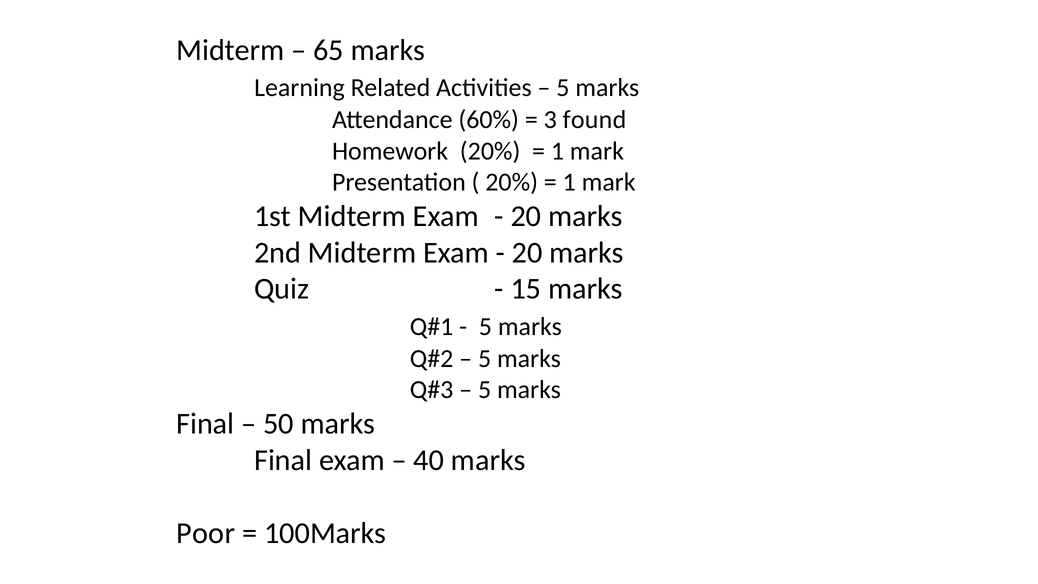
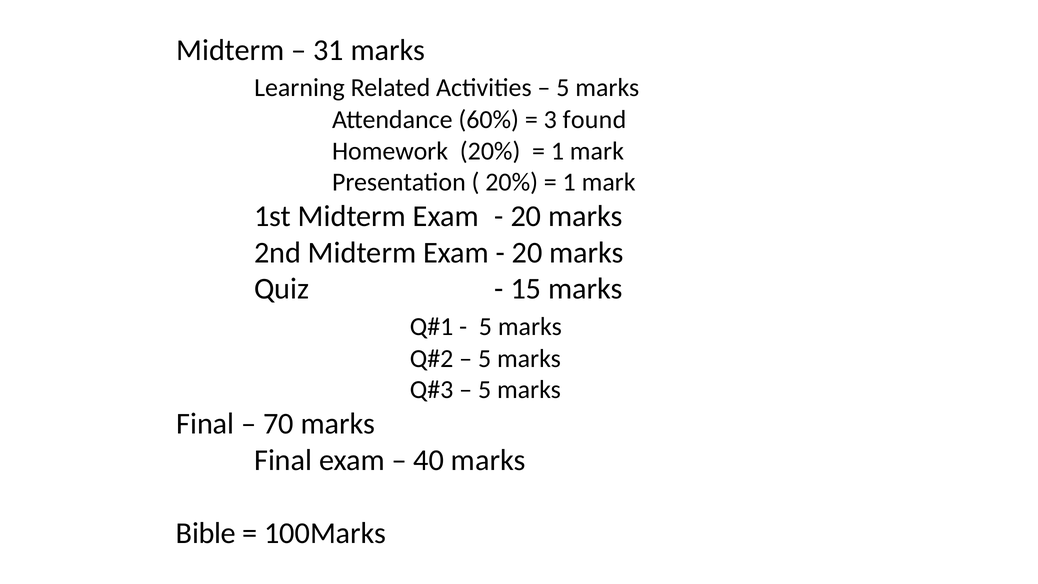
65: 65 -> 31
50: 50 -> 70
Poor: Poor -> Bible
